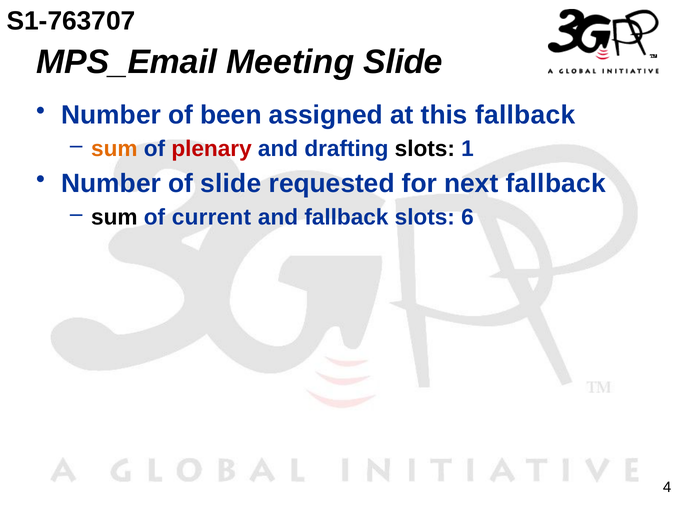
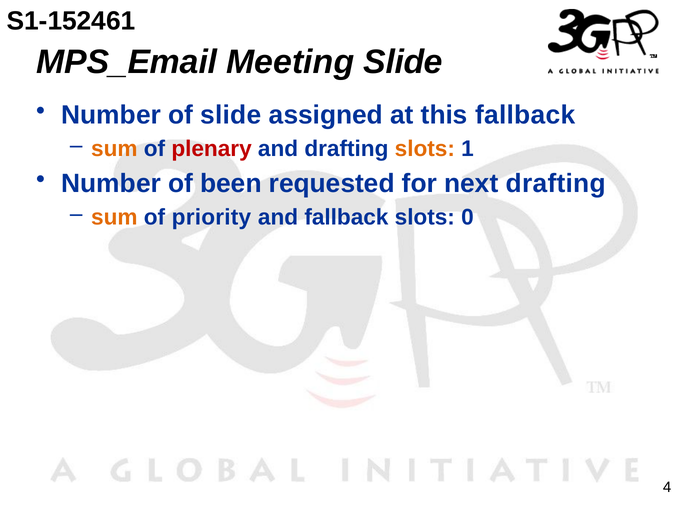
S1-763707: S1-763707 -> S1-152461
of been: been -> slide
slots at (425, 149) colour: black -> orange
of slide: slide -> been
next fallback: fallback -> drafting
sum at (114, 217) colour: black -> orange
current: current -> priority
6: 6 -> 0
